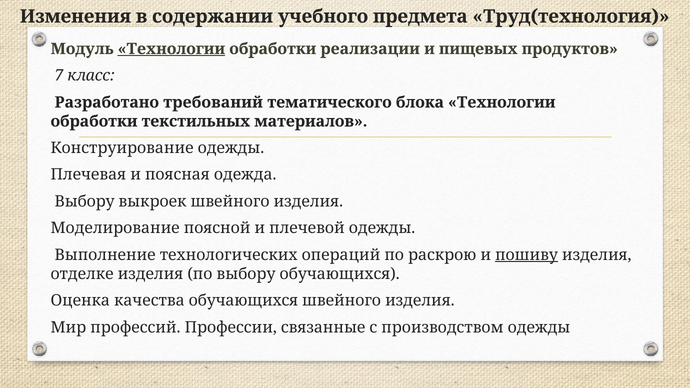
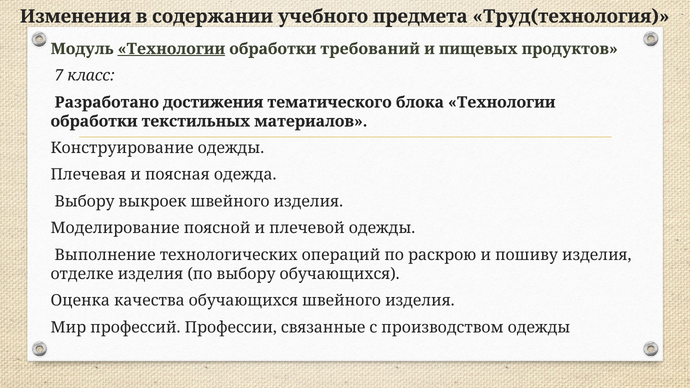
реализации: реализации -> требований
требований: требований -> достижения
пошиву underline: present -> none
